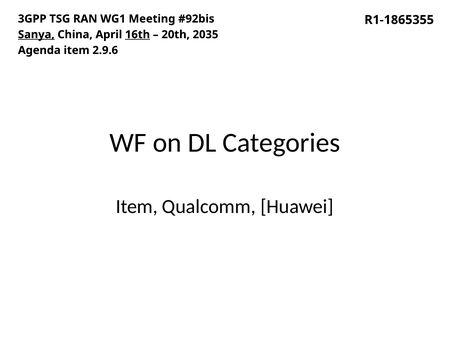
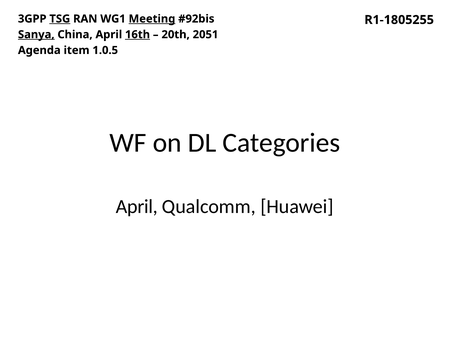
TSG underline: none -> present
Meeting underline: none -> present
R1-1865355: R1-1865355 -> R1-1805255
2035: 2035 -> 2051
2.9.6: 2.9.6 -> 1.0.5
Item at (137, 207): Item -> April
